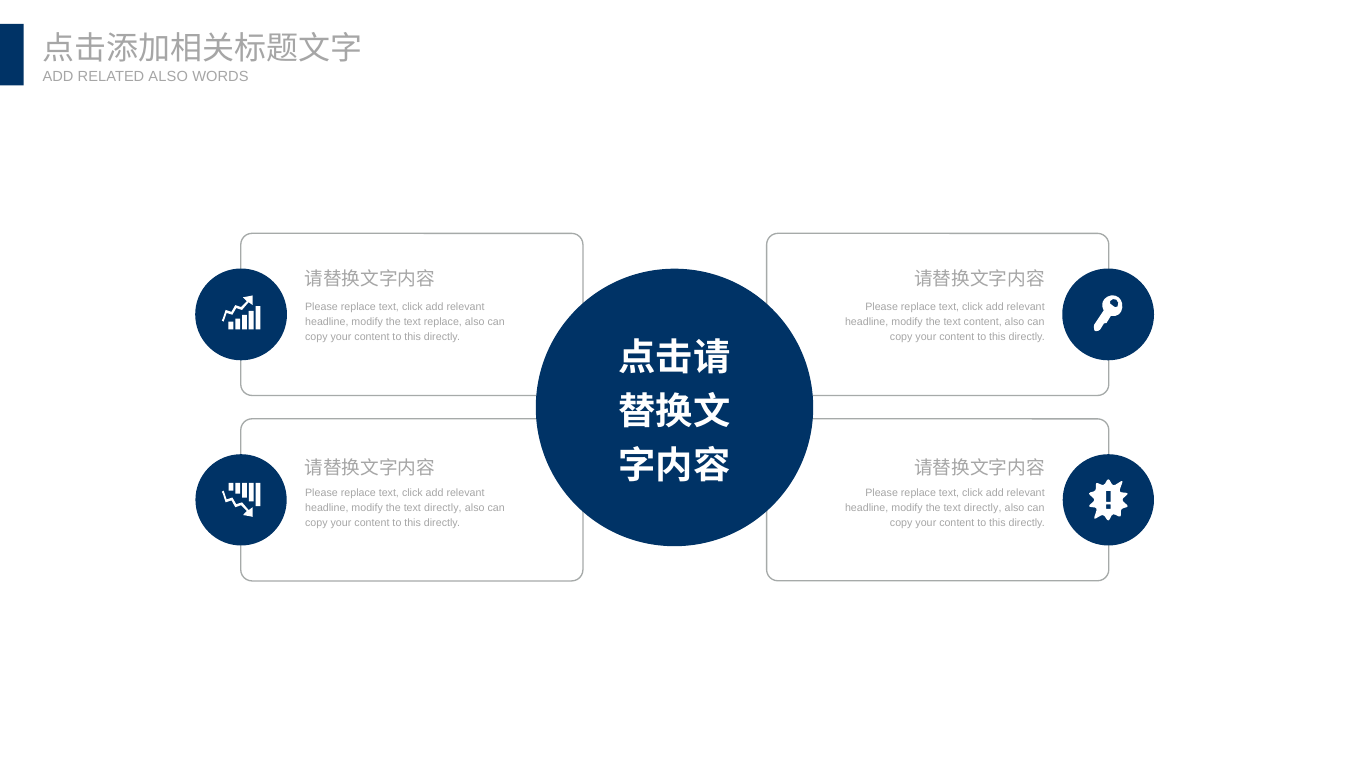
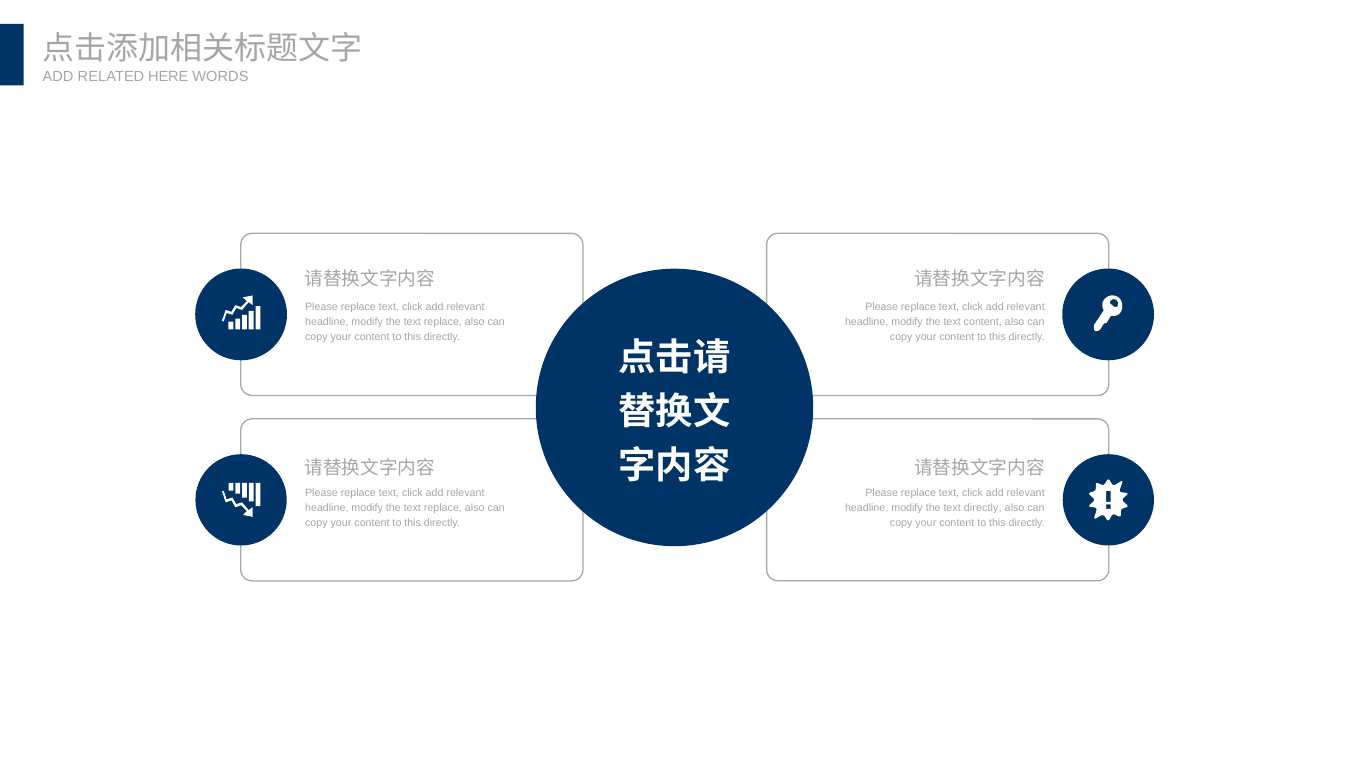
RELATED ALSO: ALSO -> HERE
directly at (443, 508): directly -> replace
